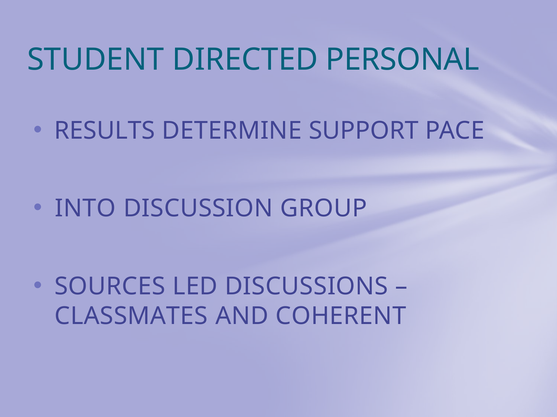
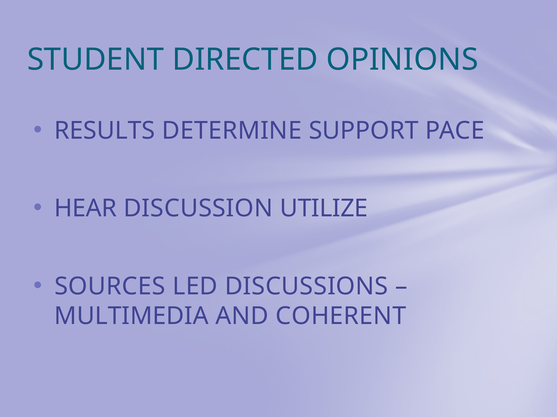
PERSONAL: PERSONAL -> OPINIONS
INTO: INTO -> HEAR
GROUP: GROUP -> UTILIZE
CLASSMATES: CLASSMATES -> MULTIMEDIA
